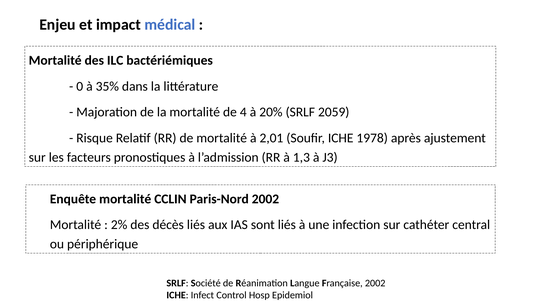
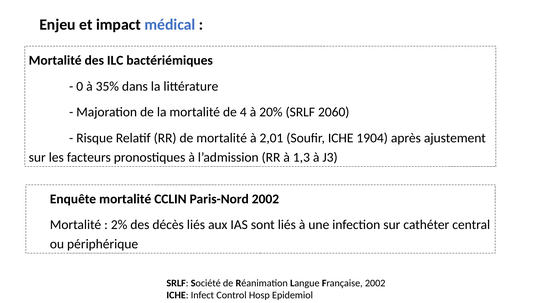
2059: 2059 -> 2060
1978: 1978 -> 1904
